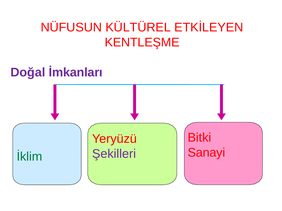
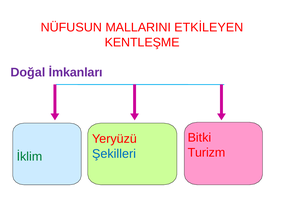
KÜLTÜREL: KÜLTÜREL -> MALLARINI
Sanayi: Sanayi -> Turizm
Şekilleri colour: purple -> blue
